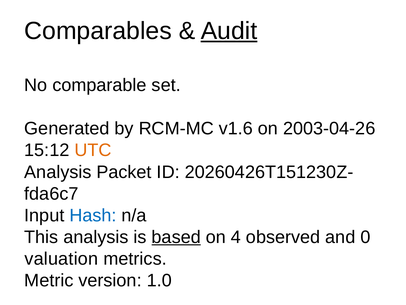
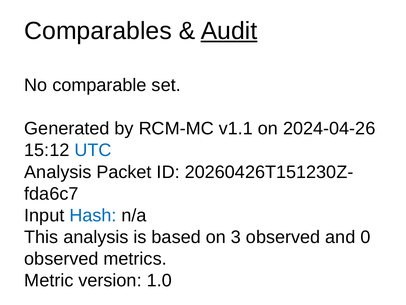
v1.6: v1.6 -> v1.1
2003-04-26: 2003-04-26 -> 2024-04-26
UTC colour: orange -> blue
based underline: present -> none
4: 4 -> 3
valuation at (61, 258): valuation -> observed
